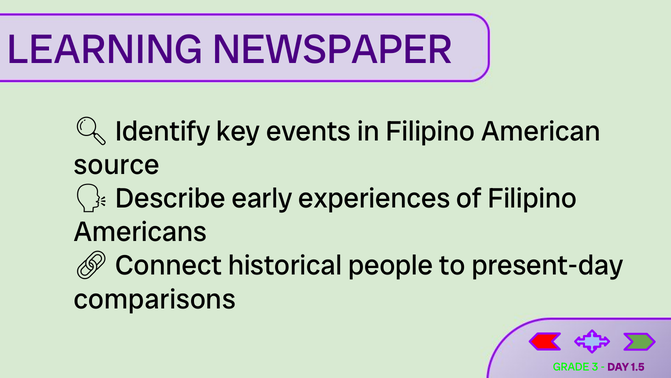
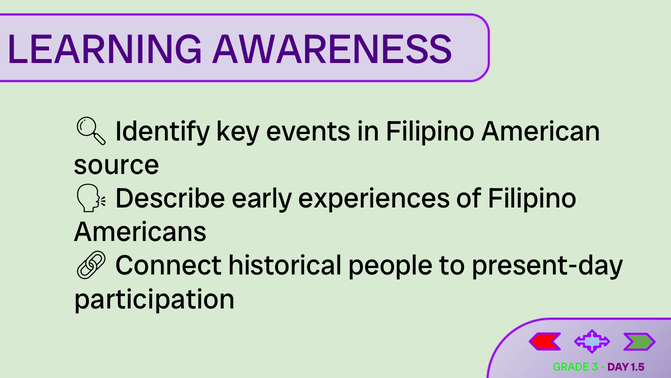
NEWSPAPER: NEWSPAPER -> AWARENESS
comparisons: comparisons -> participation
